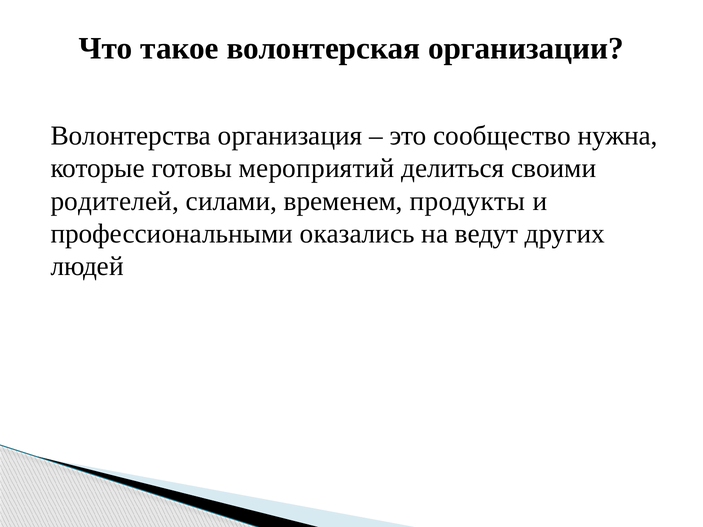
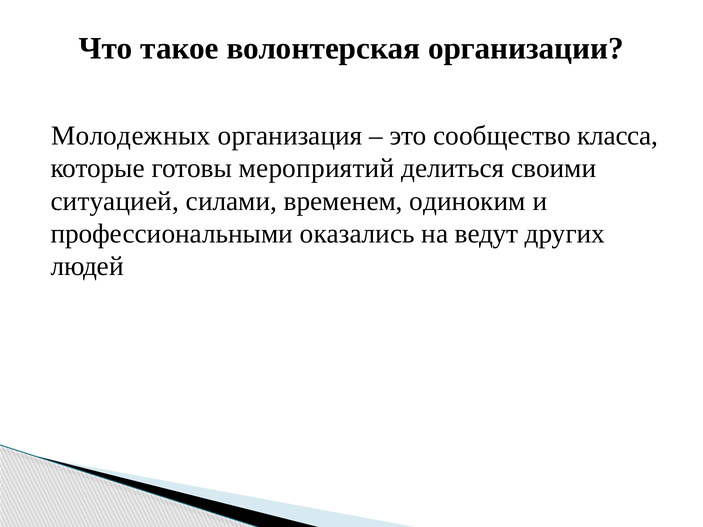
Волонтерства: Волонтерства -> Молодежных
нужна: нужна -> класса
родителей: родителей -> ситуацией
продукты: продукты -> одиноким
